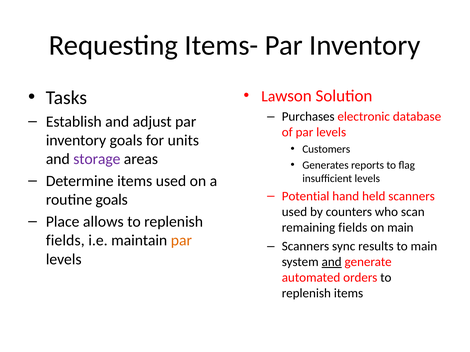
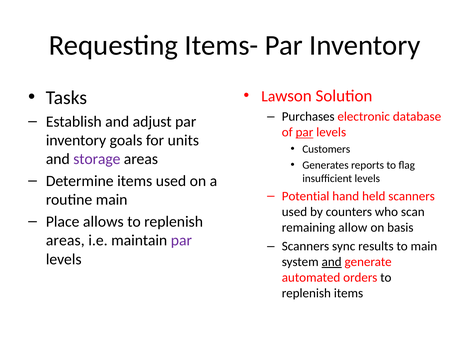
par at (304, 133) underline: none -> present
routine goals: goals -> main
remaining fields: fields -> allow
on main: main -> basis
fields at (65, 241): fields -> areas
par at (181, 241) colour: orange -> purple
